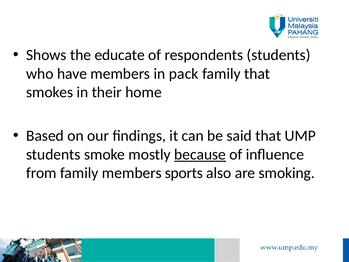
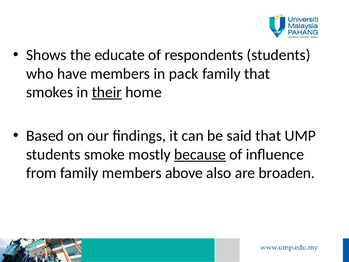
their underline: none -> present
sports: sports -> above
smoking: smoking -> broaden
